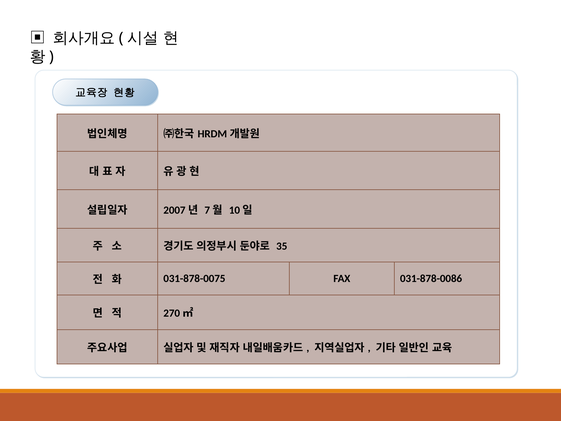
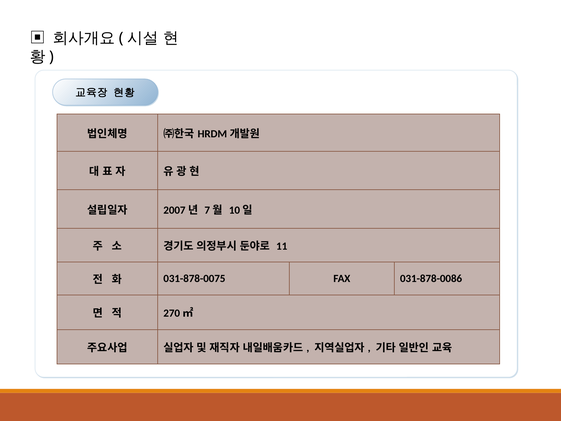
35: 35 -> 11
